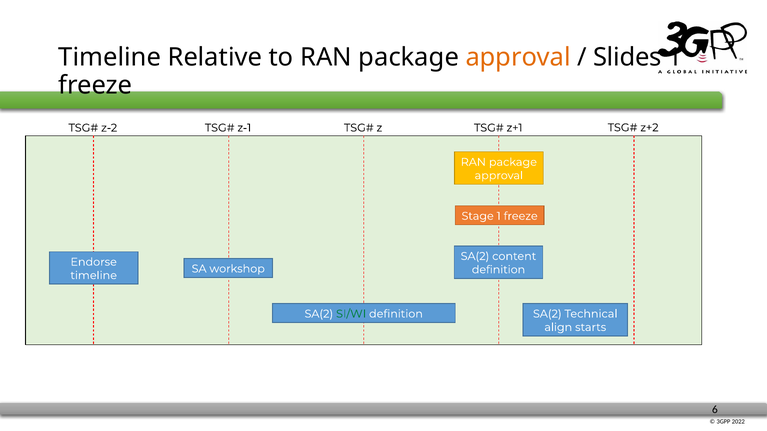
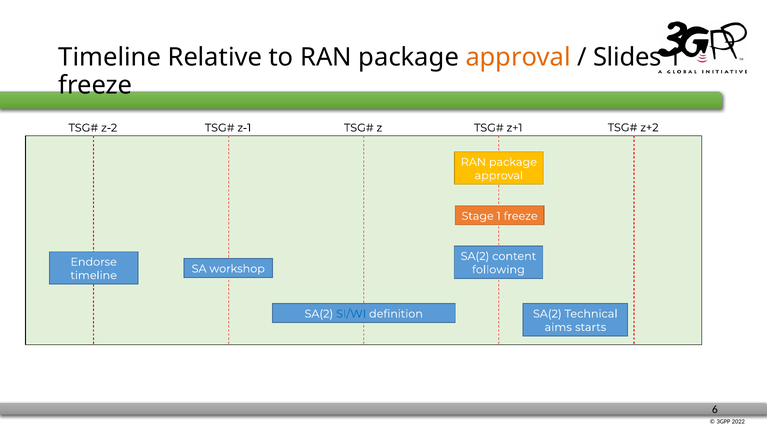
definition at (499, 270): definition -> following
SI/WI colour: green -> blue
align: align -> aims
